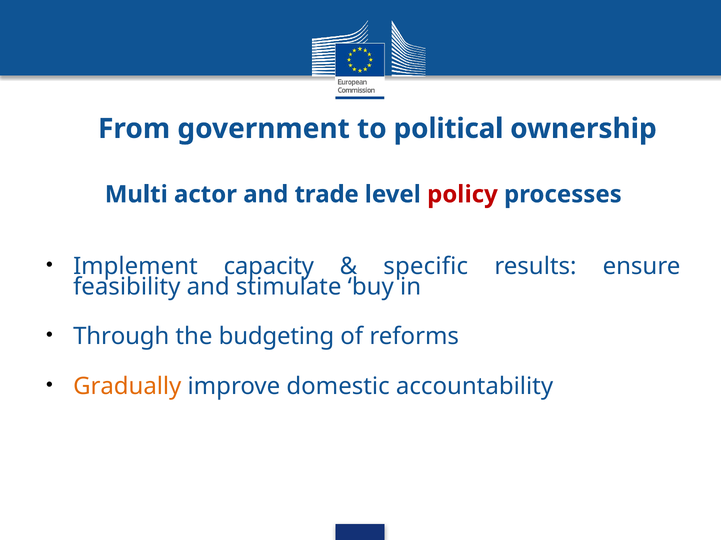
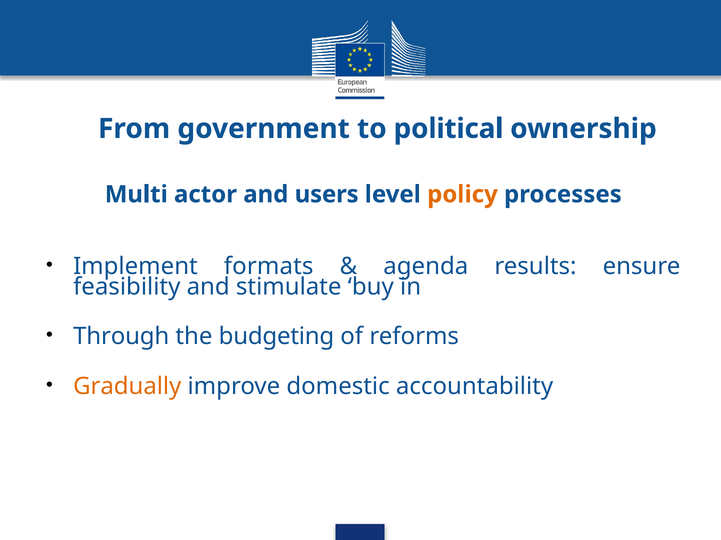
trade: trade -> users
policy colour: red -> orange
capacity: capacity -> formats
specific: specific -> agenda
